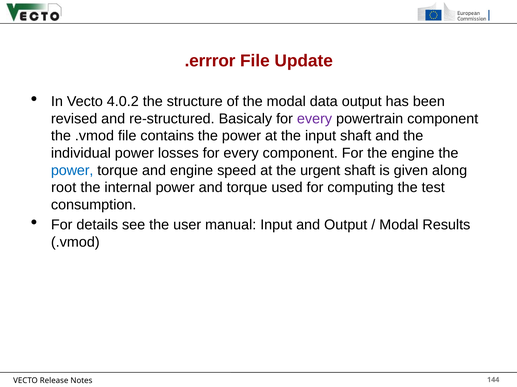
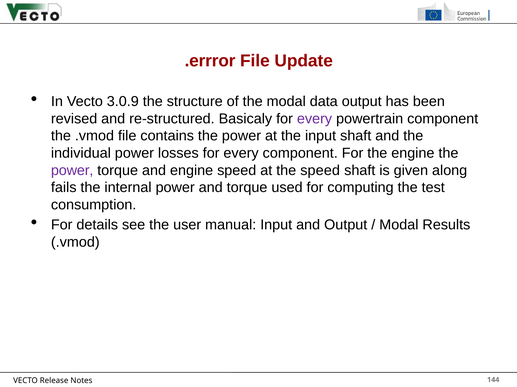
4.0.2: 4.0.2 -> 3.0.9
power at (72, 171) colour: blue -> purple
the urgent: urgent -> speed
root: root -> fails
